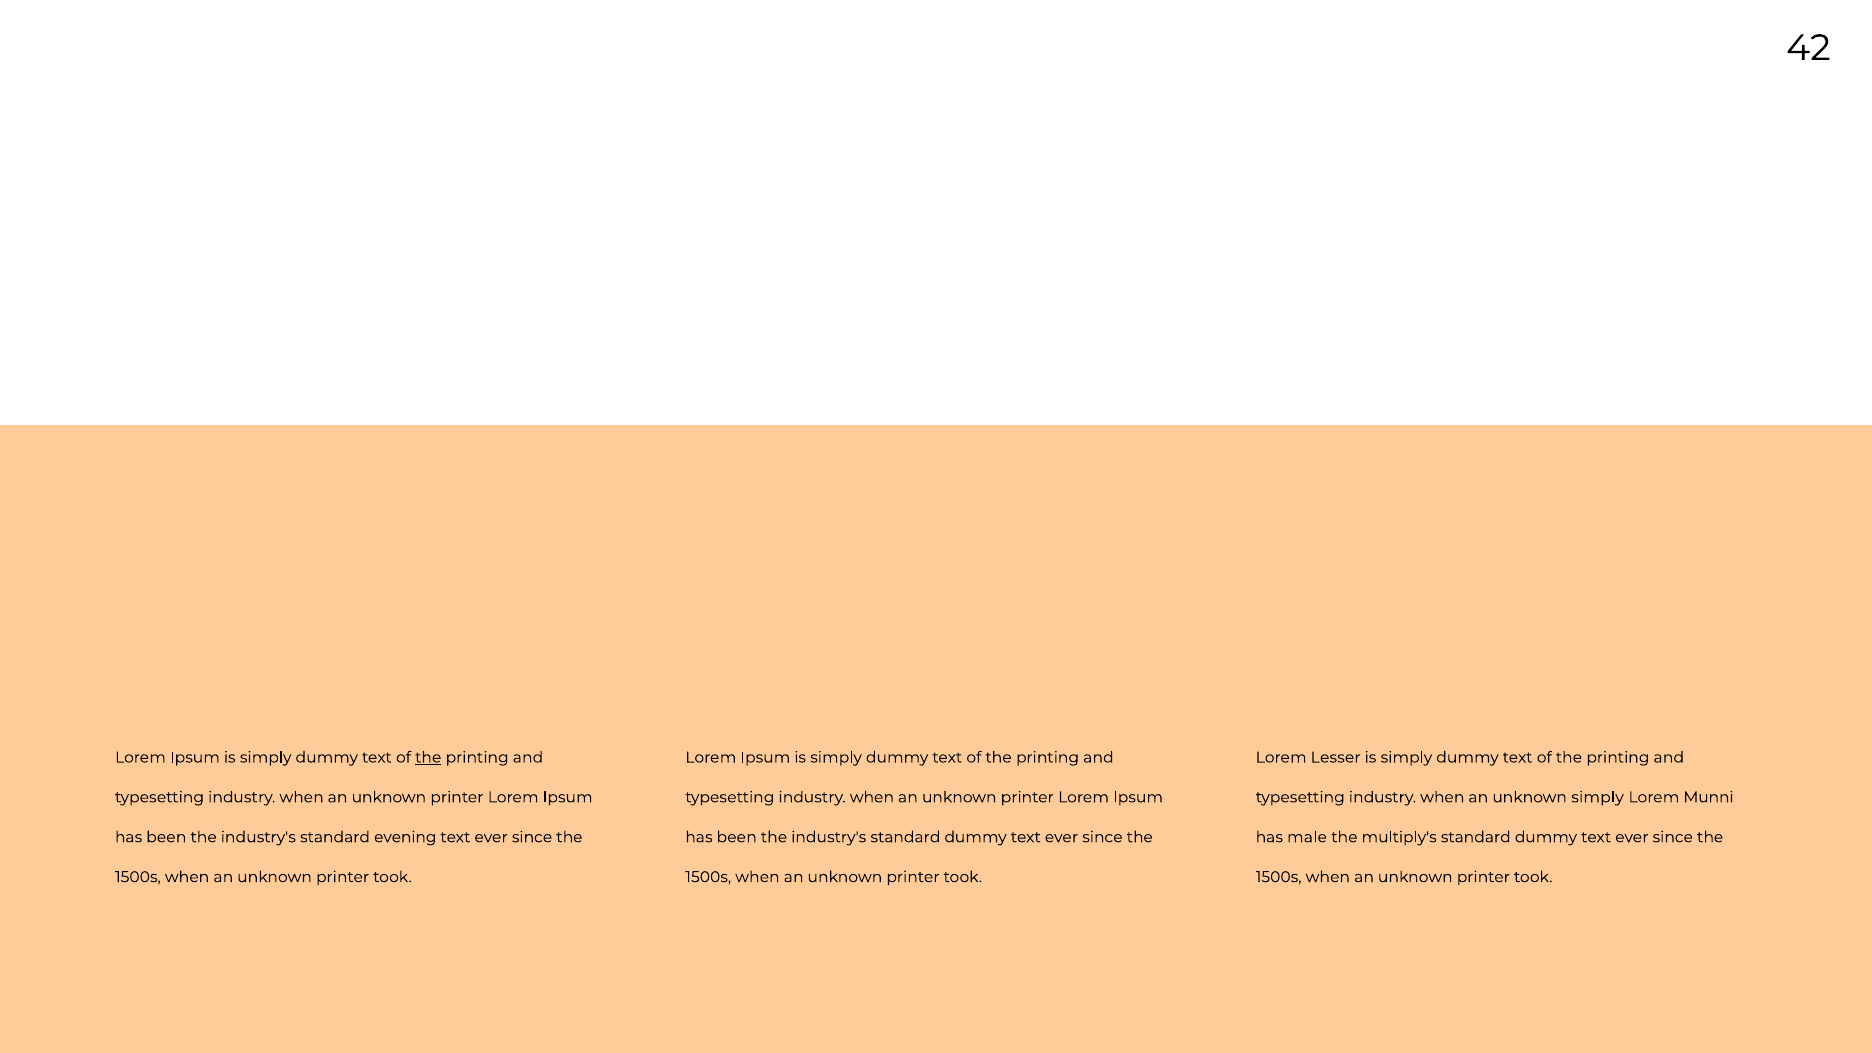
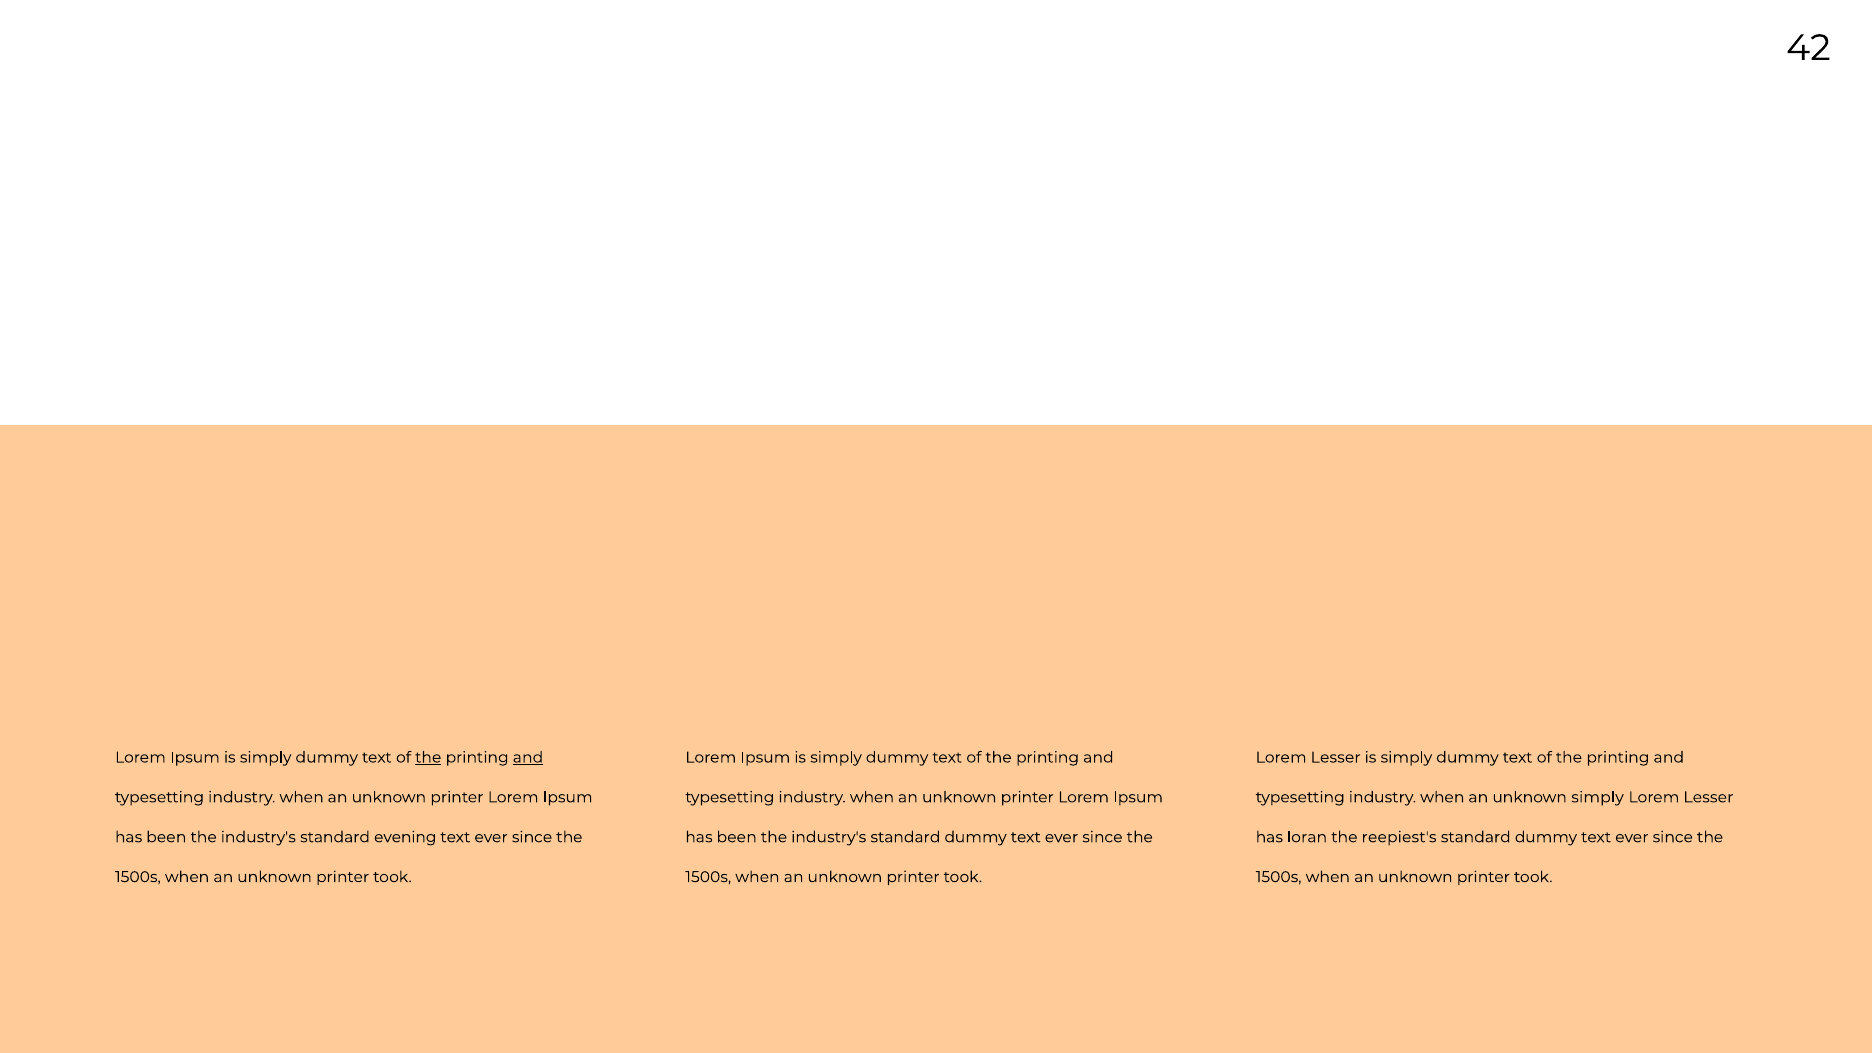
and at (528, 757) underline: none -> present
Munni at (1709, 797): Munni -> Lesser
male: male -> loran
multiply's: multiply's -> reepiest's
